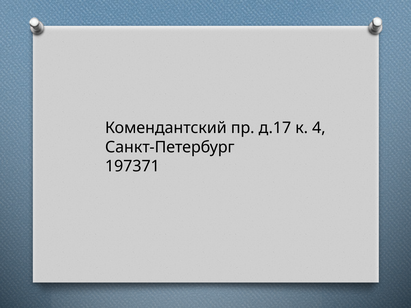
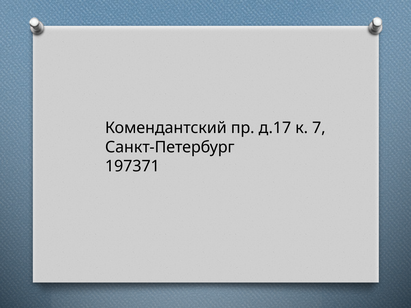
4: 4 -> 7
